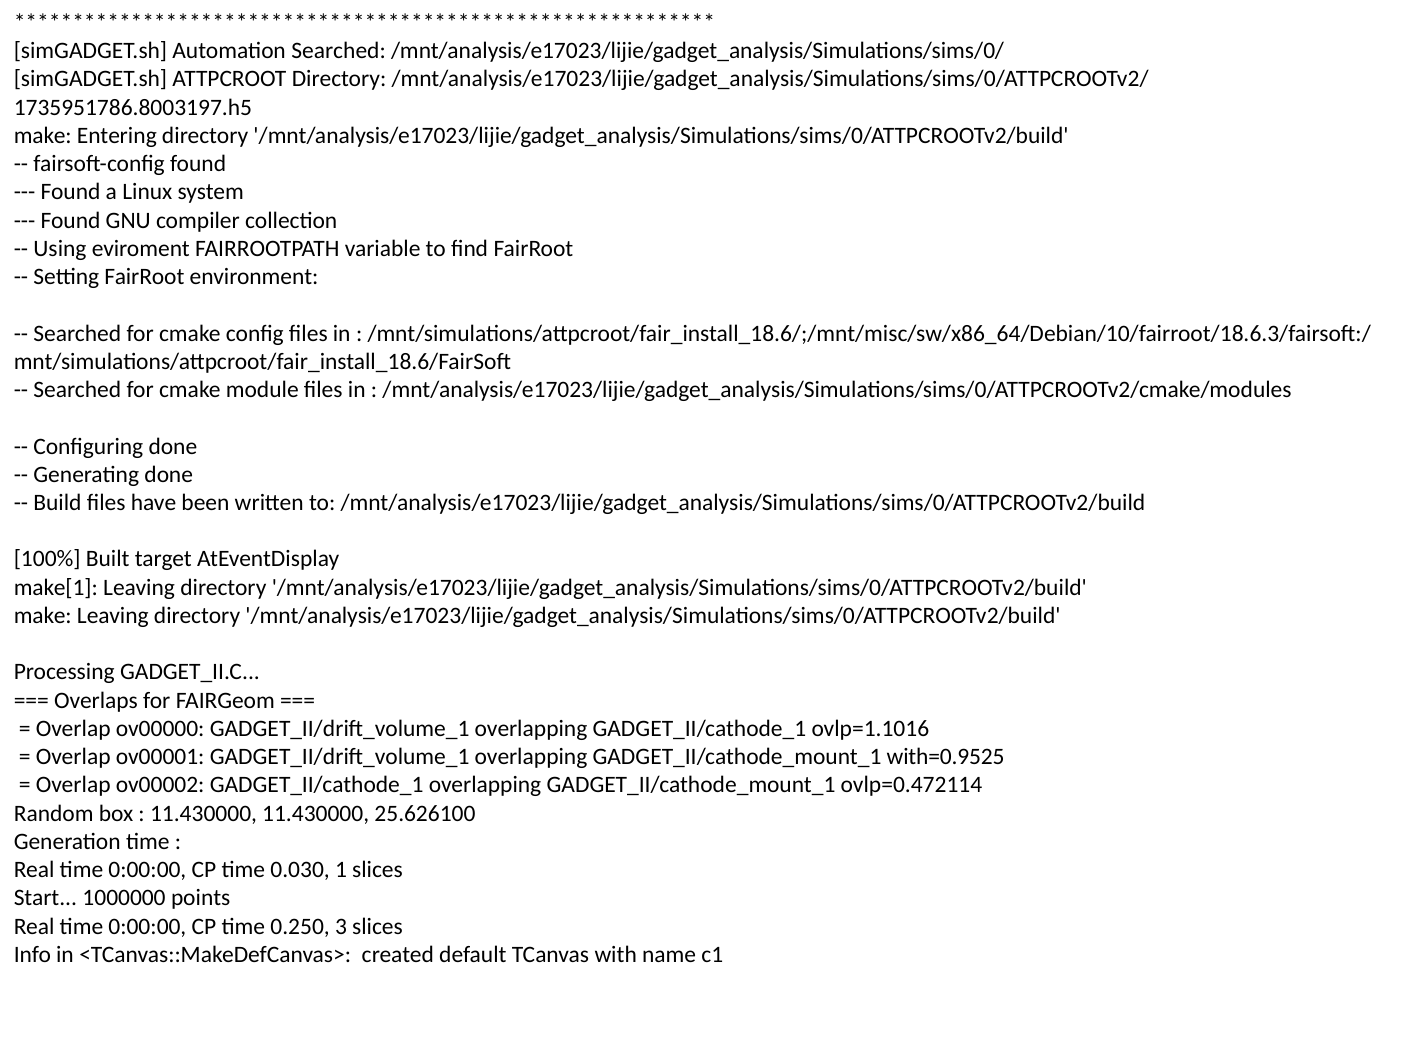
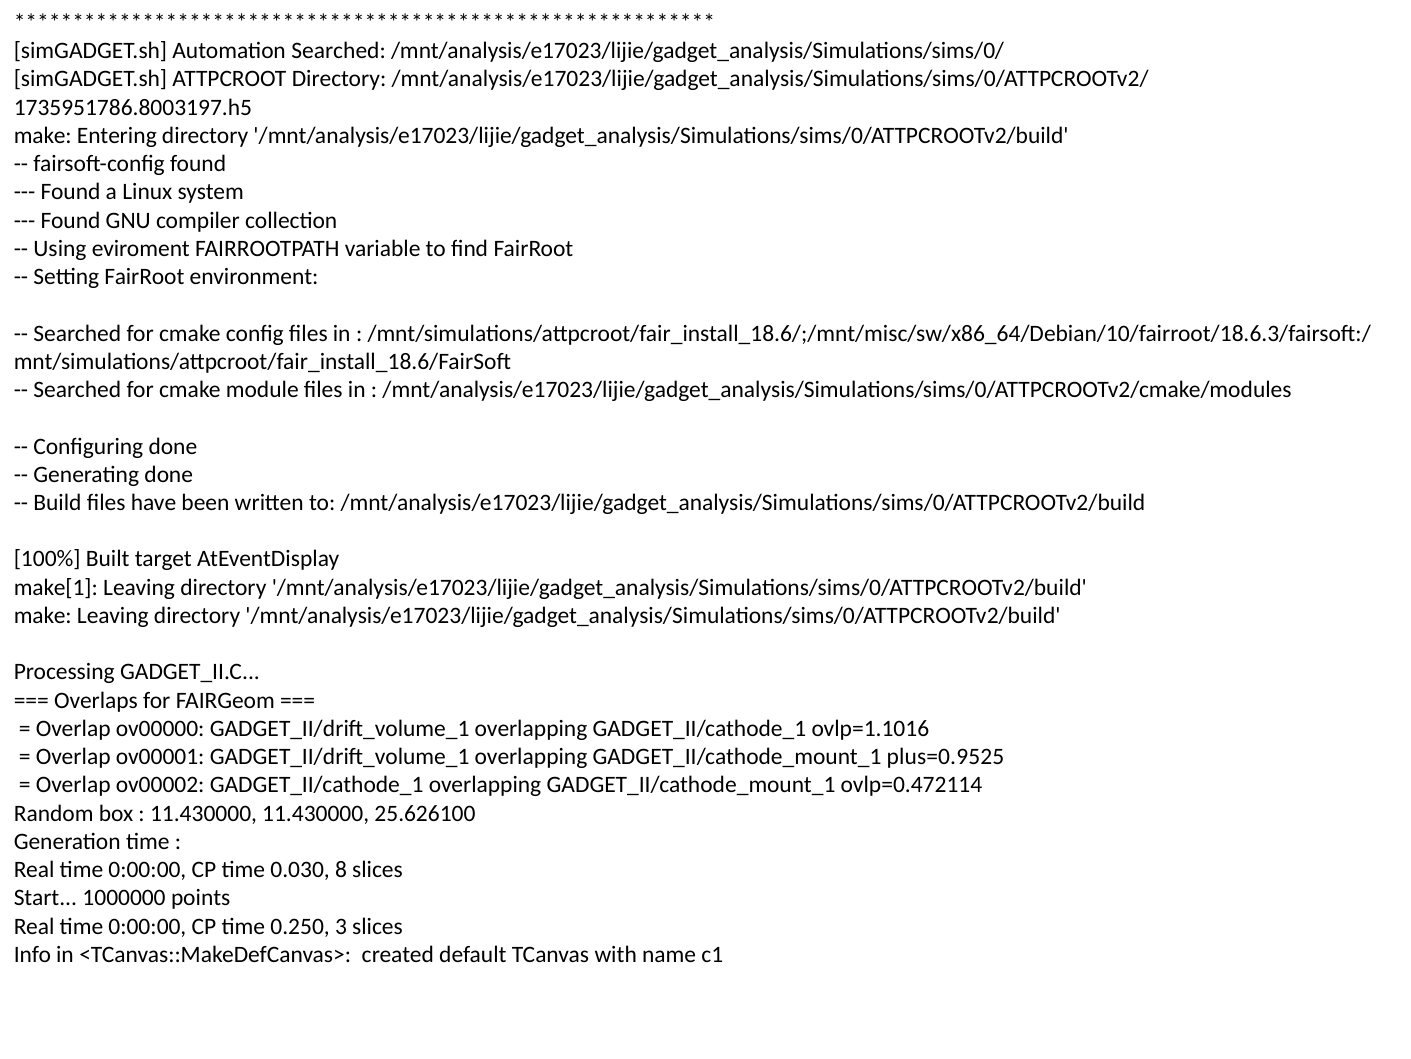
with=0.9525: with=0.9525 -> plus=0.9525
1: 1 -> 8
